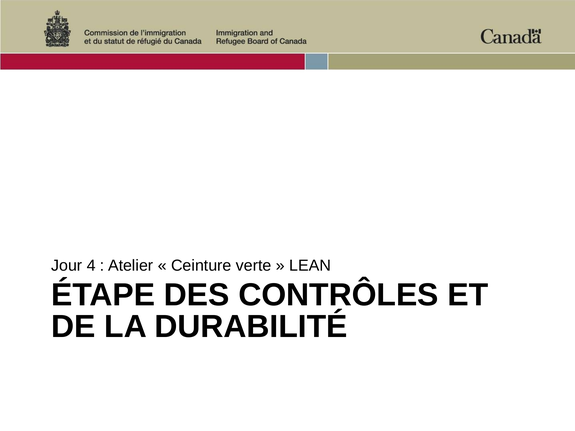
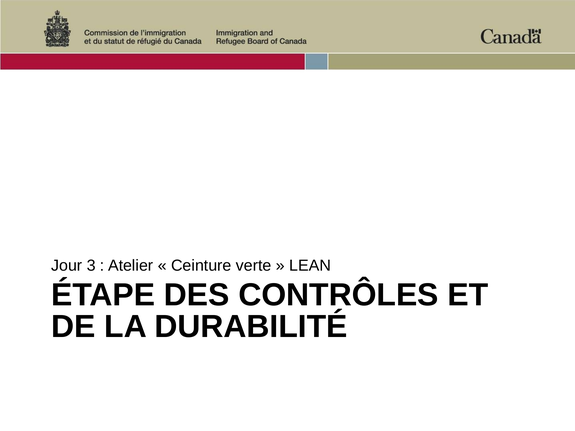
4: 4 -> 3
